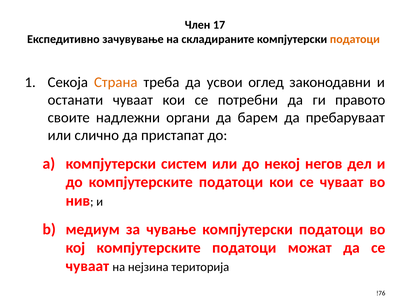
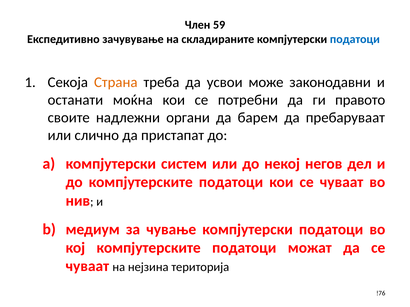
17: 17 -> 59
податоци at (355, 39) colour: orange -> blue
оглед: оглед -> може
останати чуваат: чуваат -> моќна
